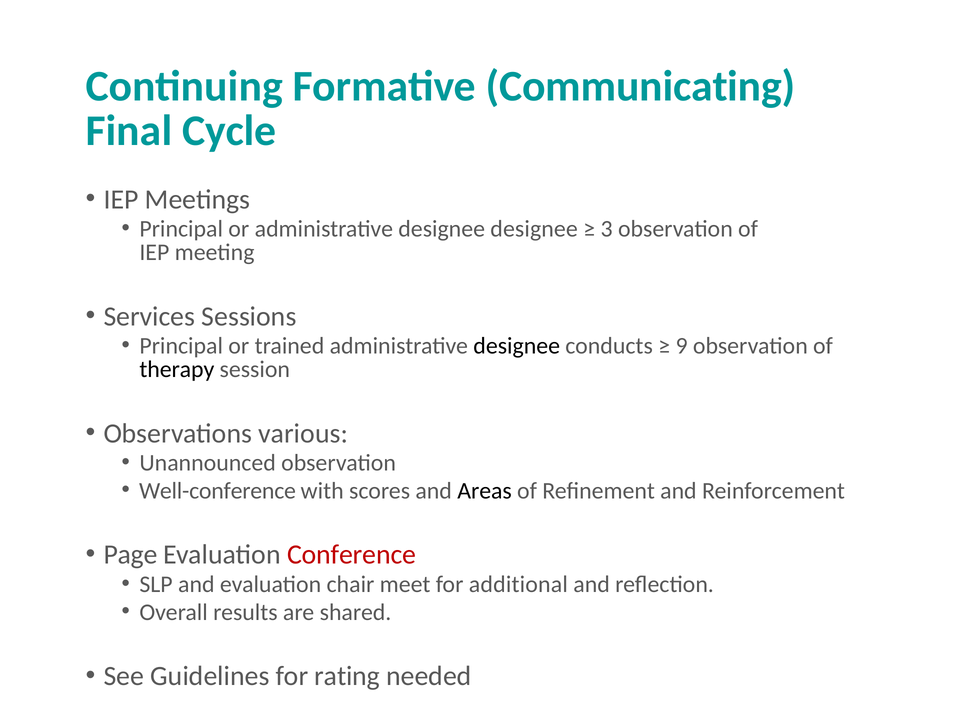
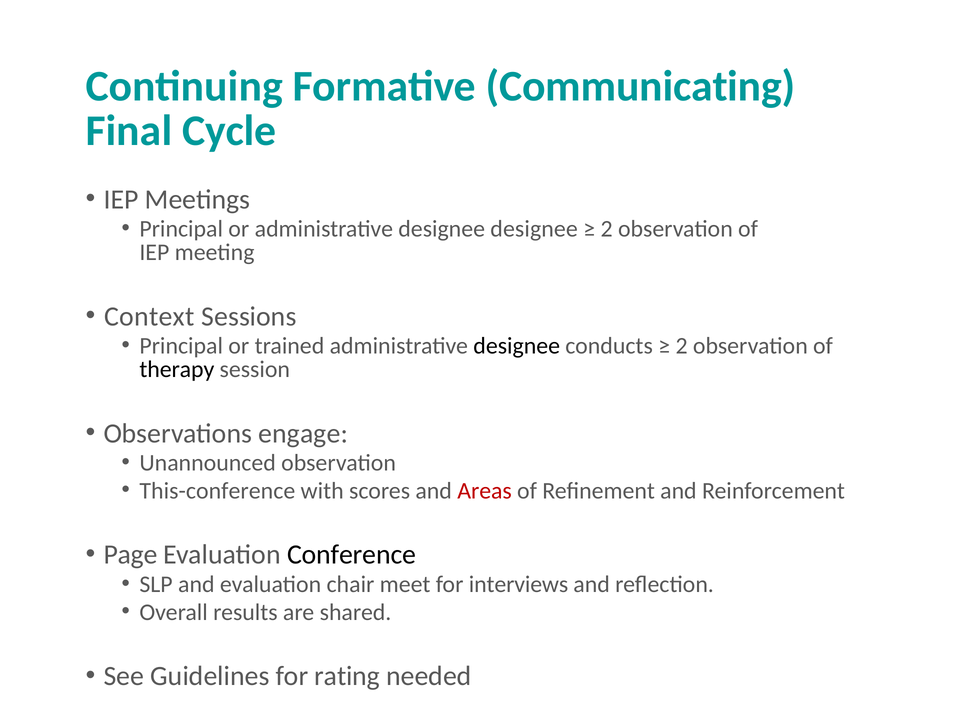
3 at (607, 229): 3 -> 2
Services: Services -> Context
9 at (682, 346): 9 -> 2
various: various -> engage
Well-conference: Well-conference -> This-conference
Areas colour: black -> red
Conference colour: red -> black
additional: additional -> interviews
